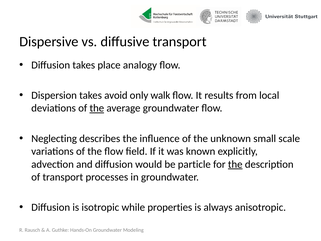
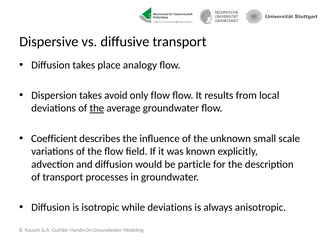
only walk: walk -> flow
Neglecting: Neglecting -> Coefficient
the at (235, 164) underline: present -> none
while properties: properties -> deviations
